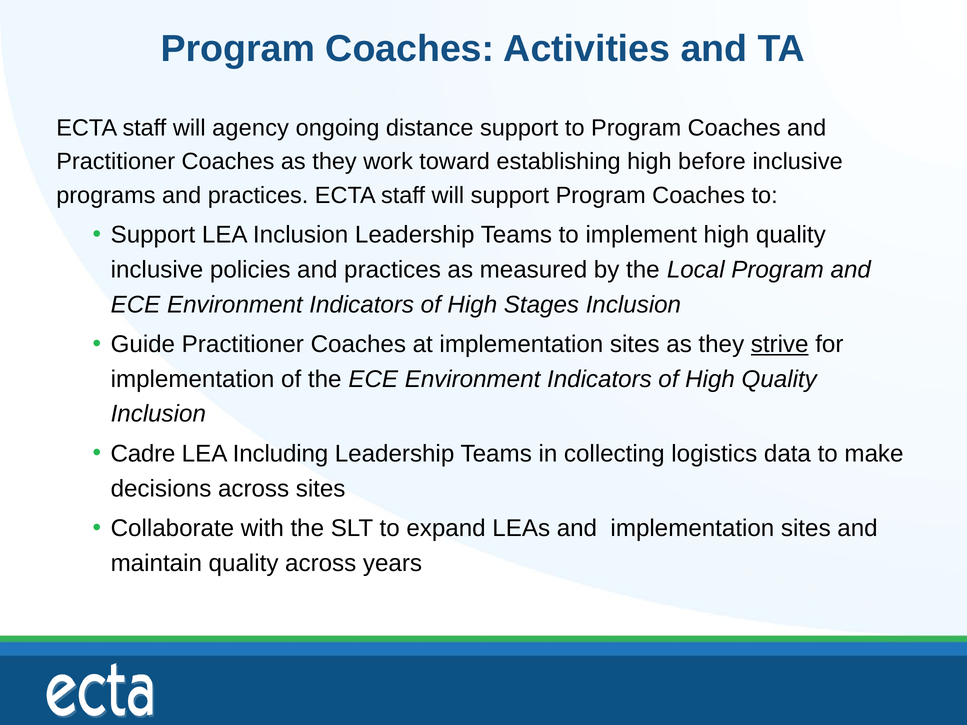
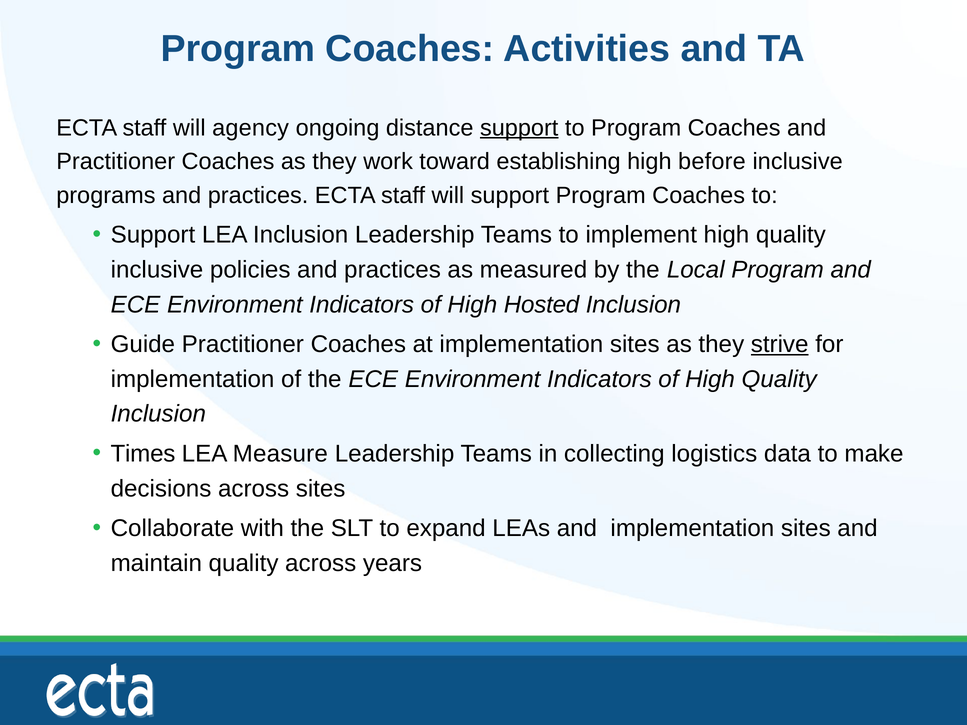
support at (519, 128) underline: none -> present
Stages: Stages -> Hosted
Cadre: Cadre -> Times
Including: Including -> Measure
